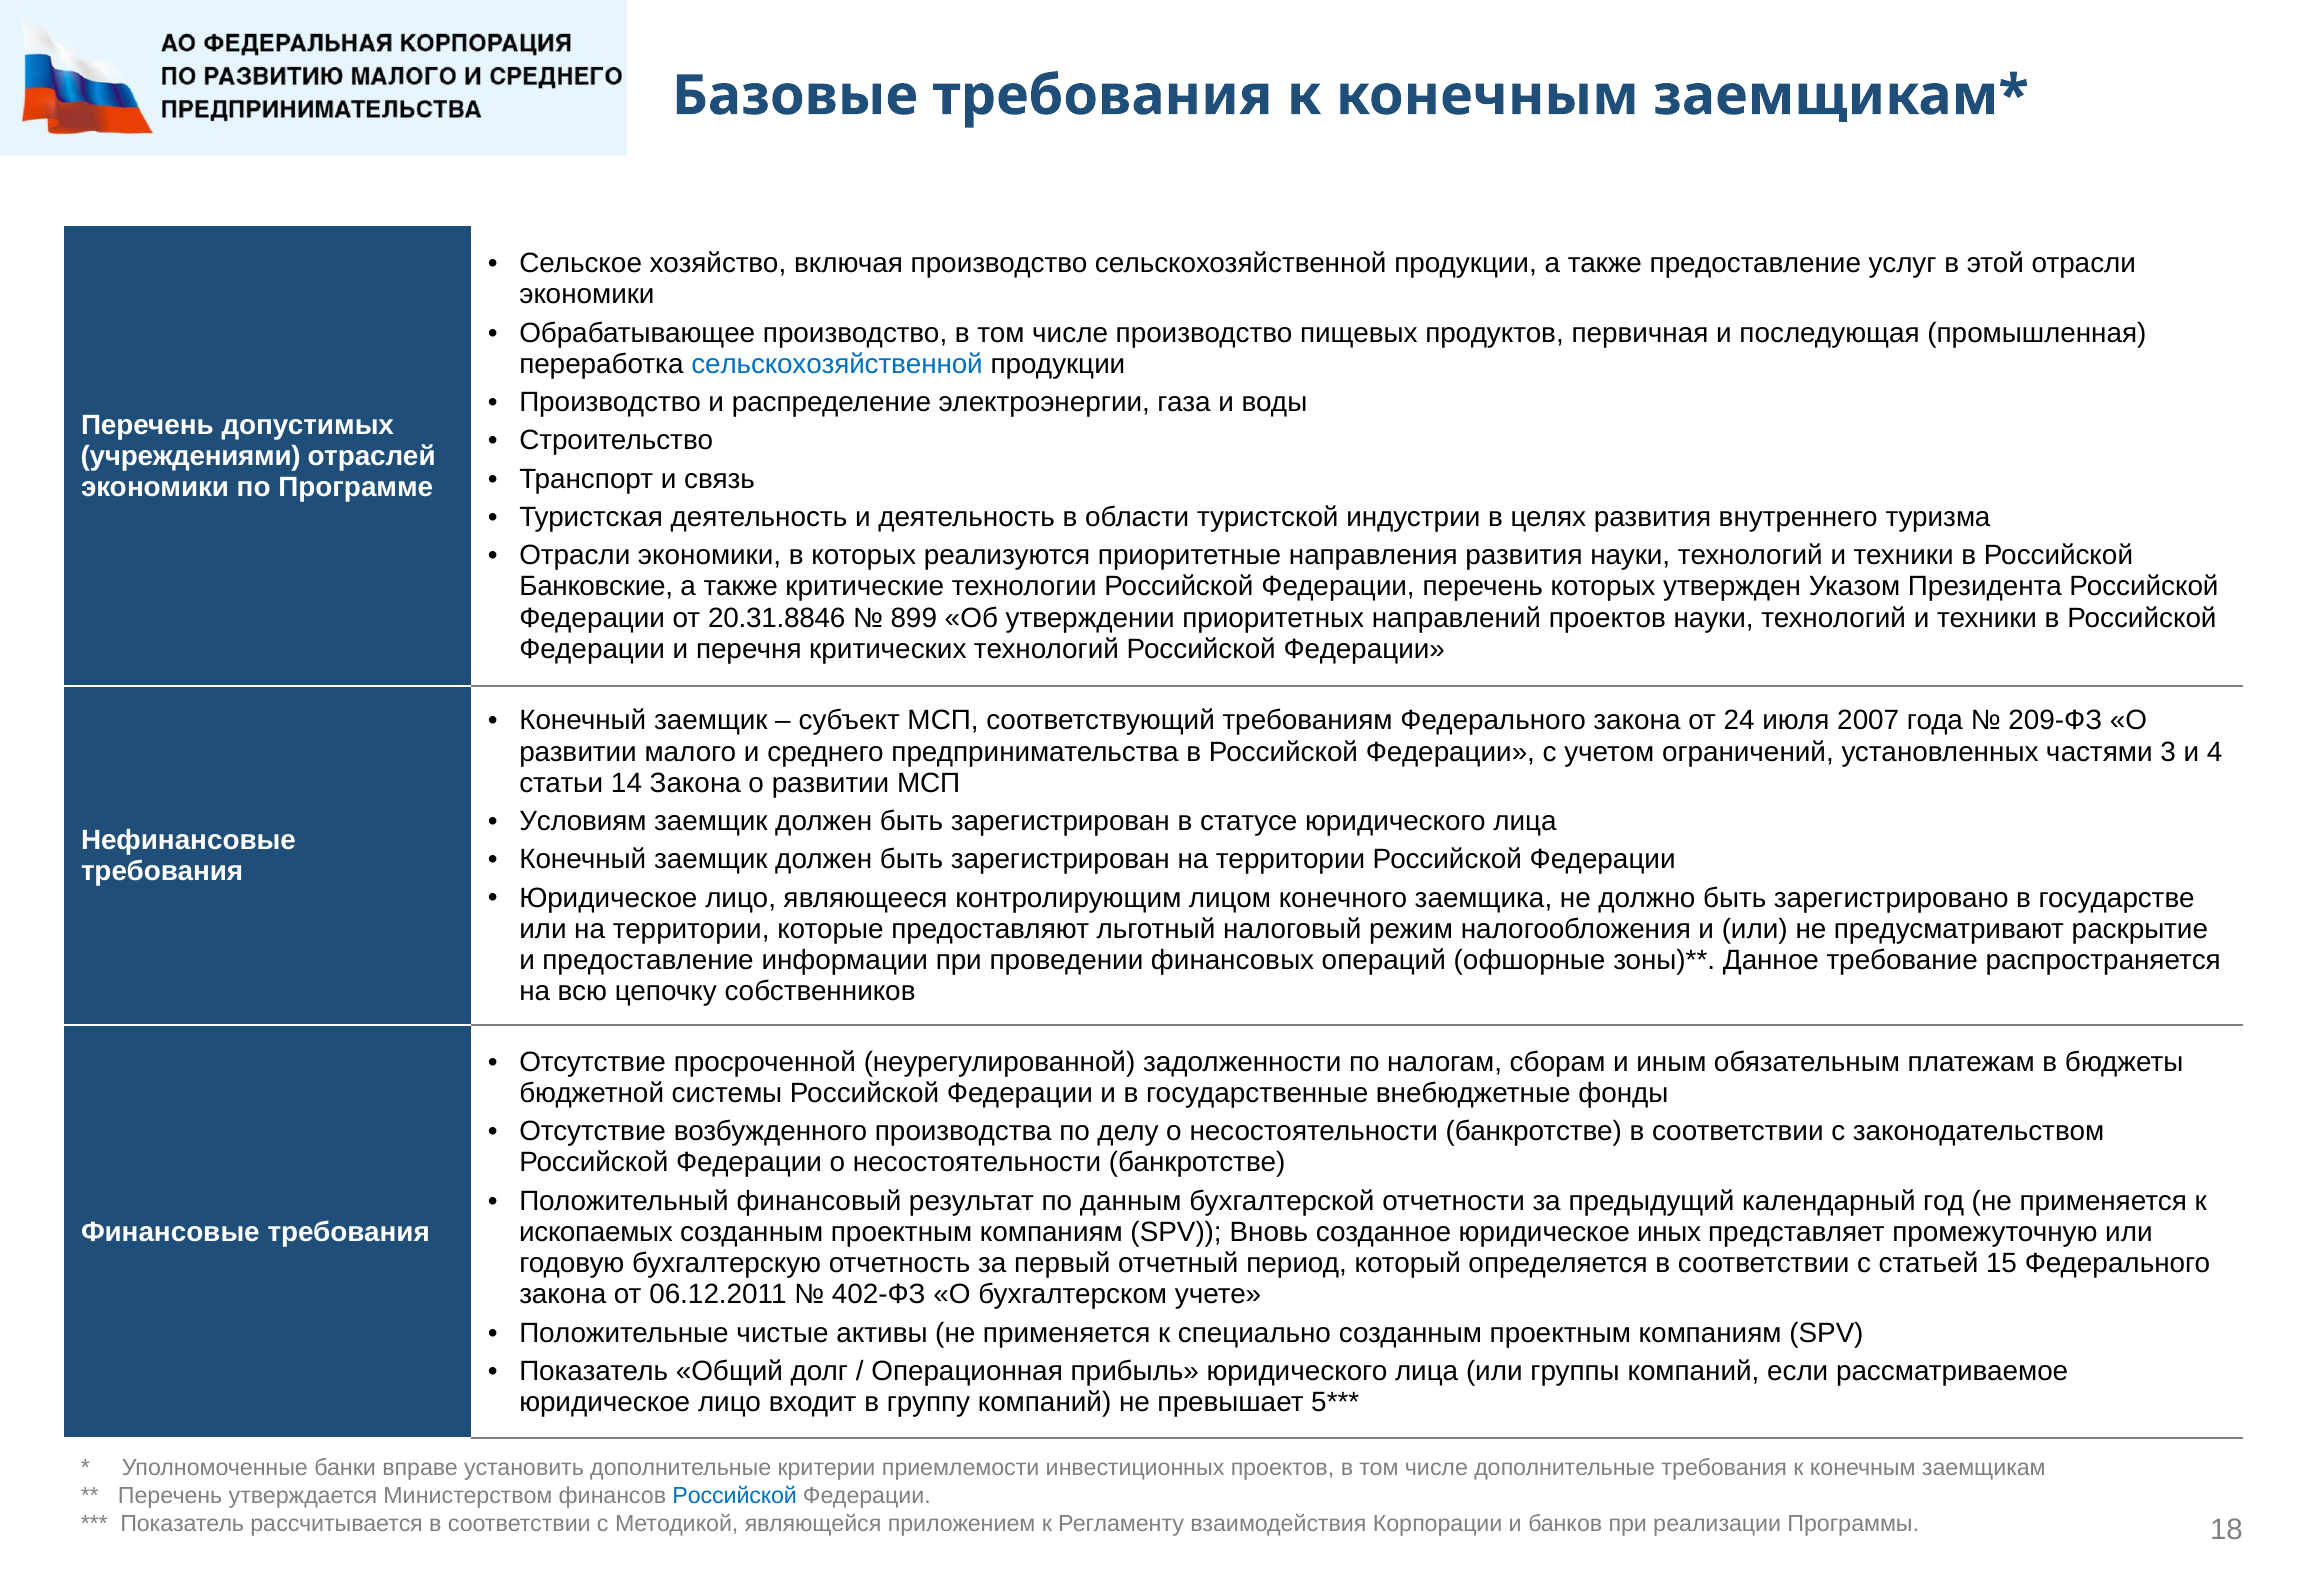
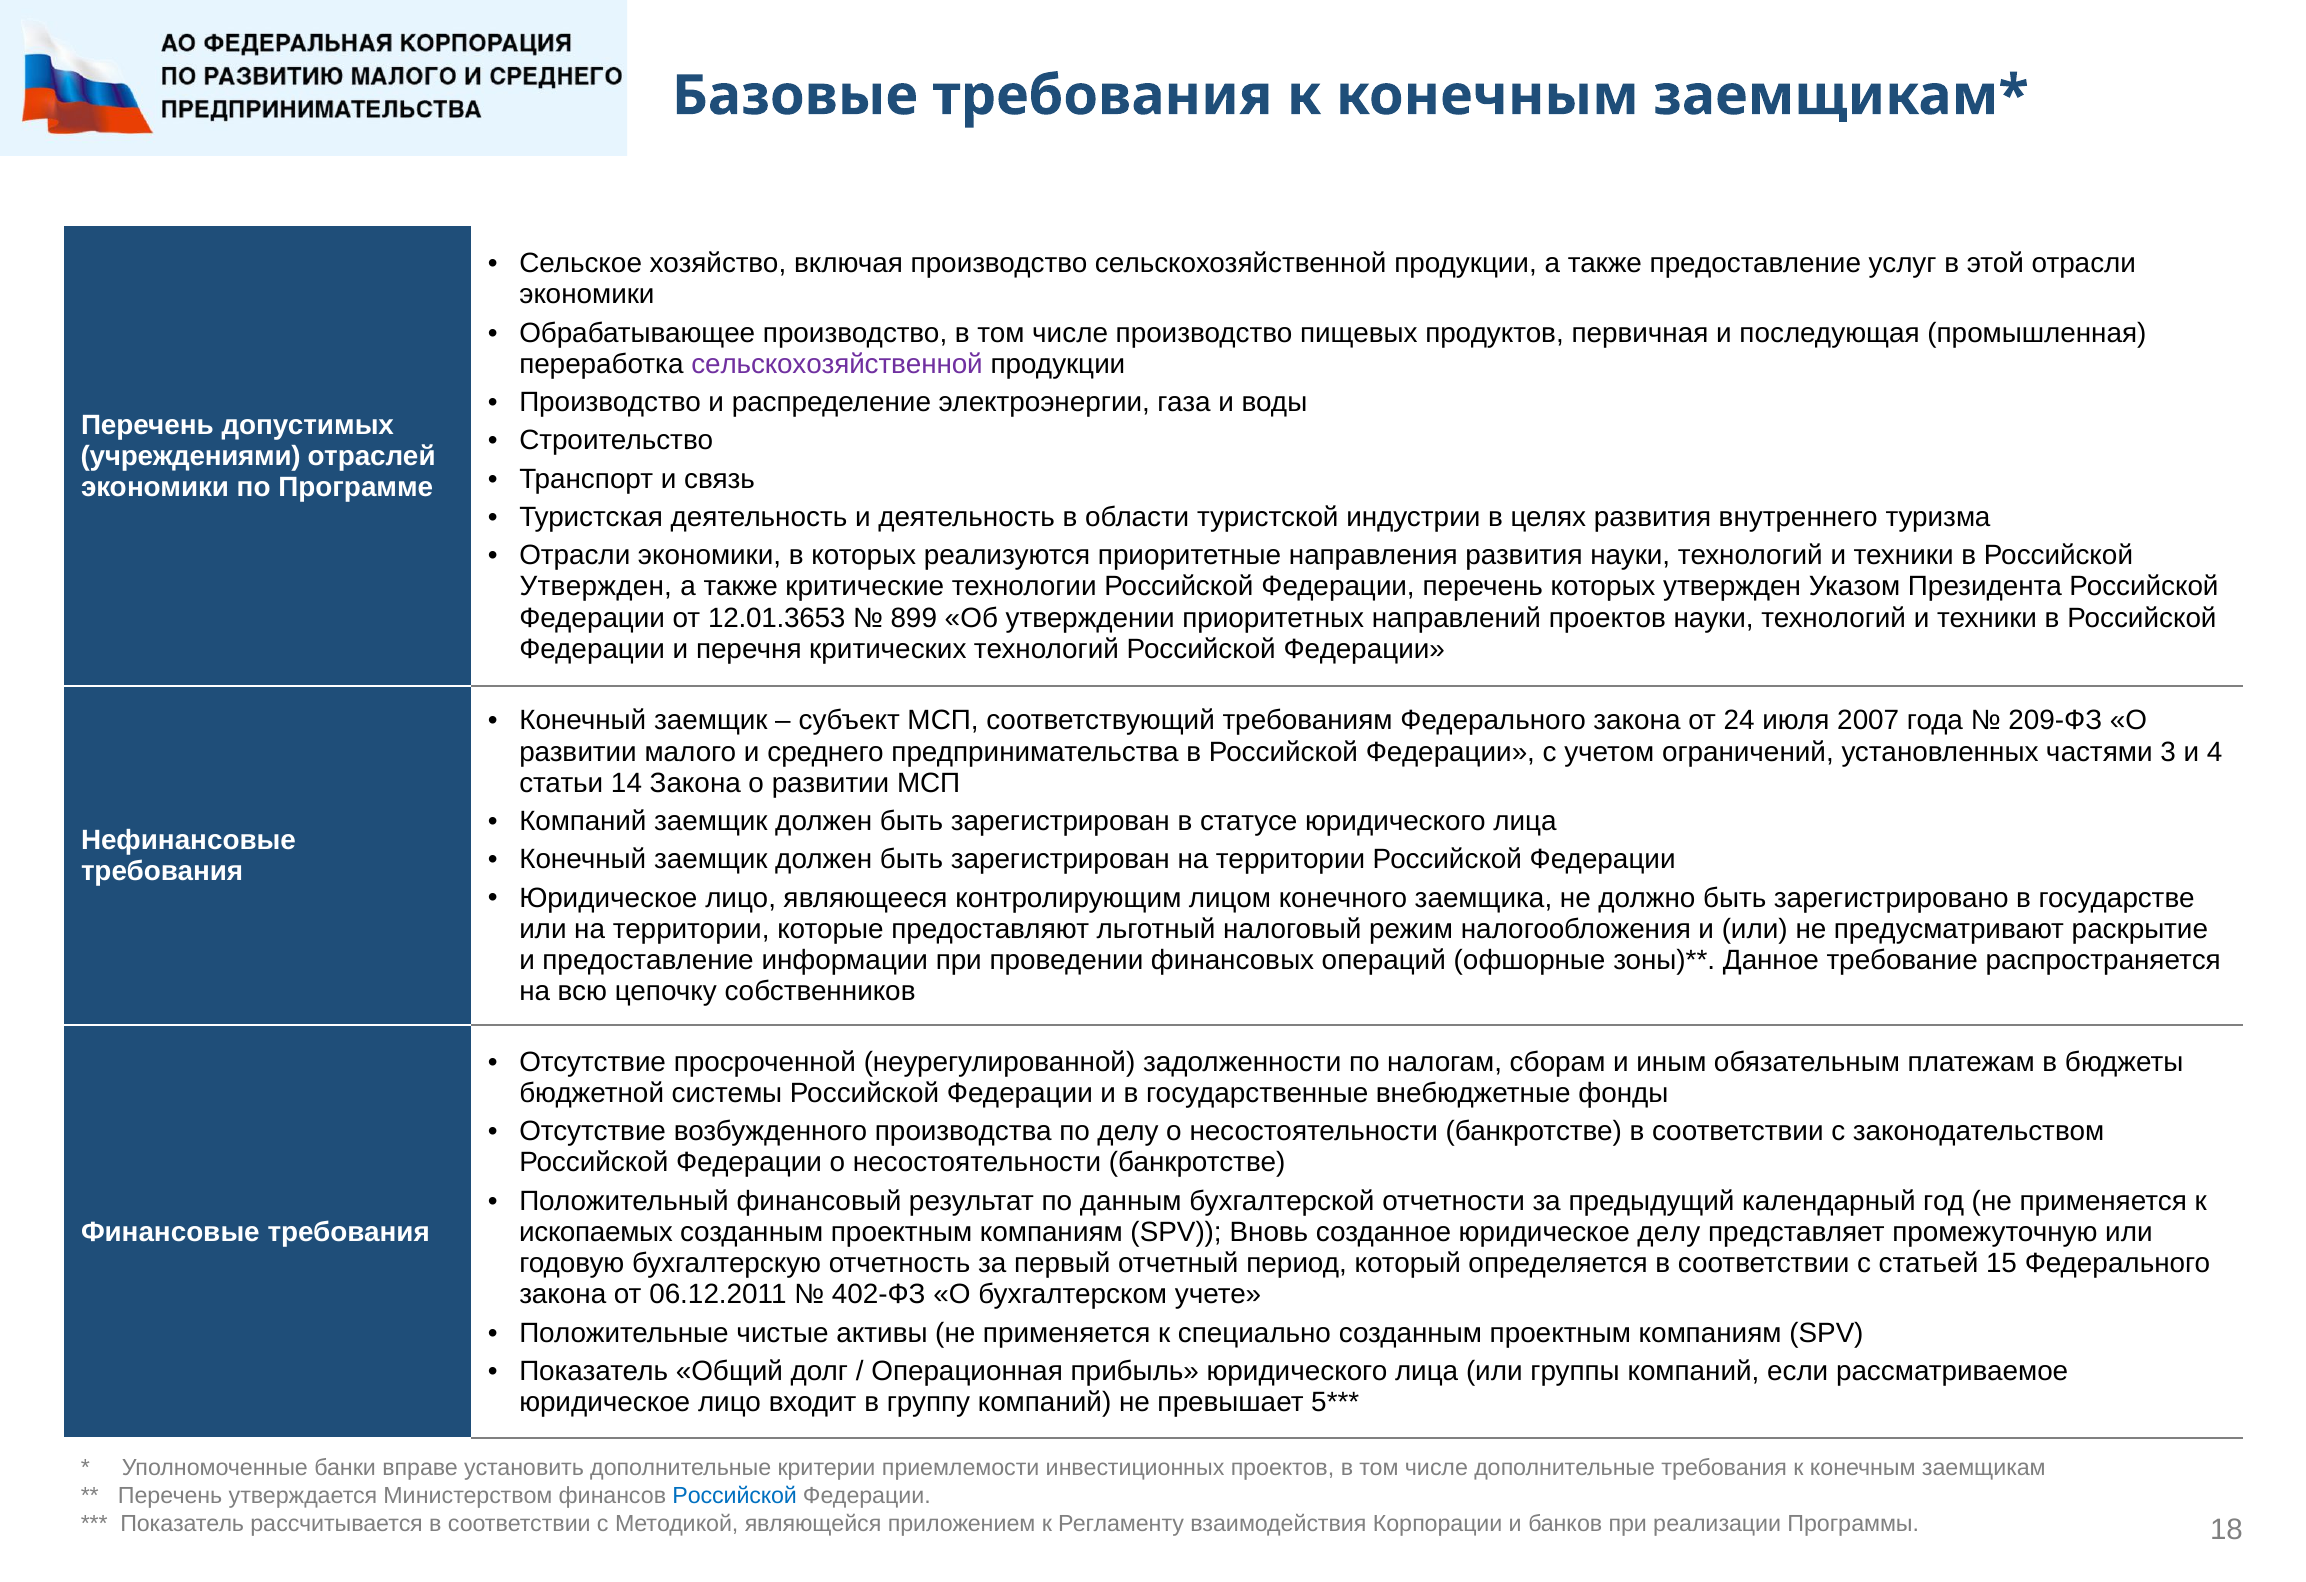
сельскохозяйственной at (837, 364) colour: blue -> purple
Банковские at (596, 586): Банковские -> Утвержден
20.31.8846: 20.31.8846 -> 12.01.3653
Условиям at (583, 821): Условиям -> Компаний
юридическое иных: иных -> делу
